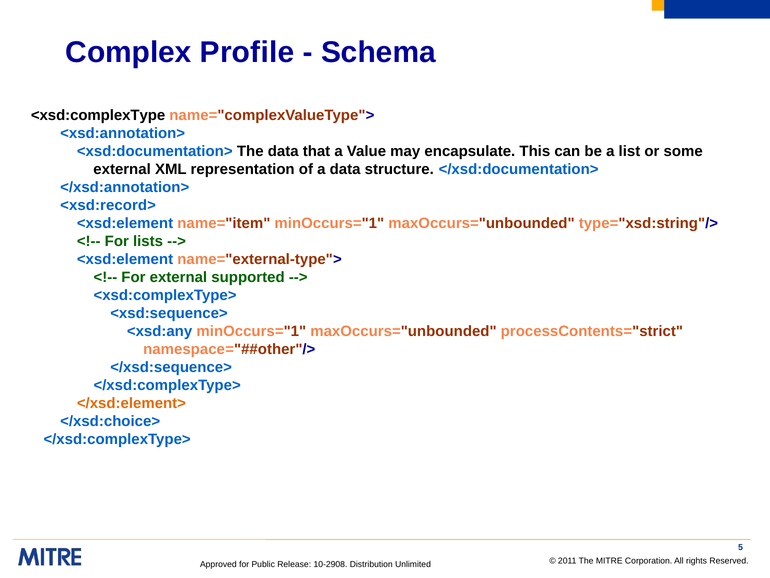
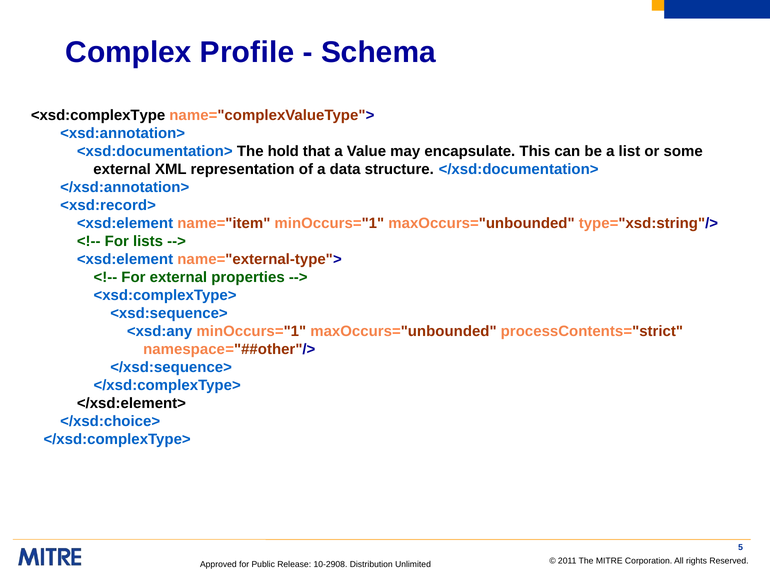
The data: data -> hold
supported: supported -> properties
</xsd:element> colour: orange -> black
